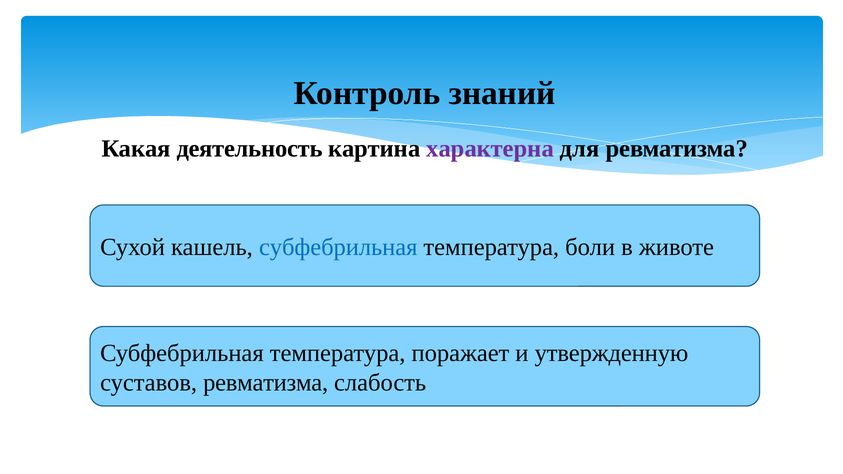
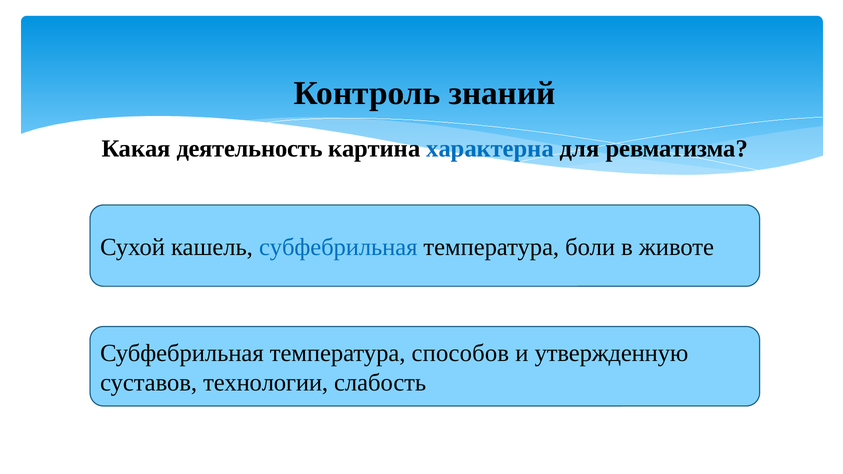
характерна colour: purple -> blue
поражает: поражает -> способов
суставов ревматизма: ревматизма -> технологии
